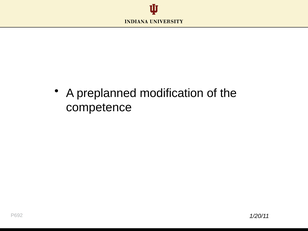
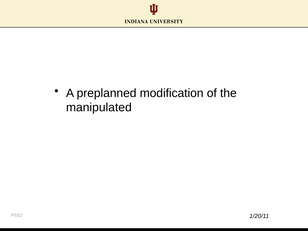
competence: competence -> manipulated
